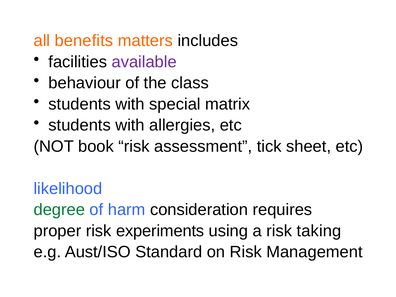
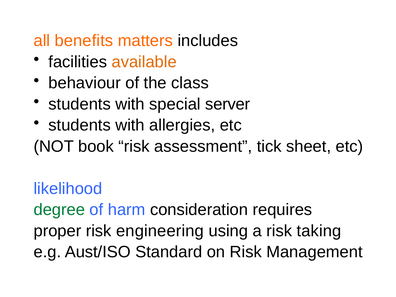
available colour: purple -> orange
matrix: matrix -> server
experiments: experiments -> engineering
